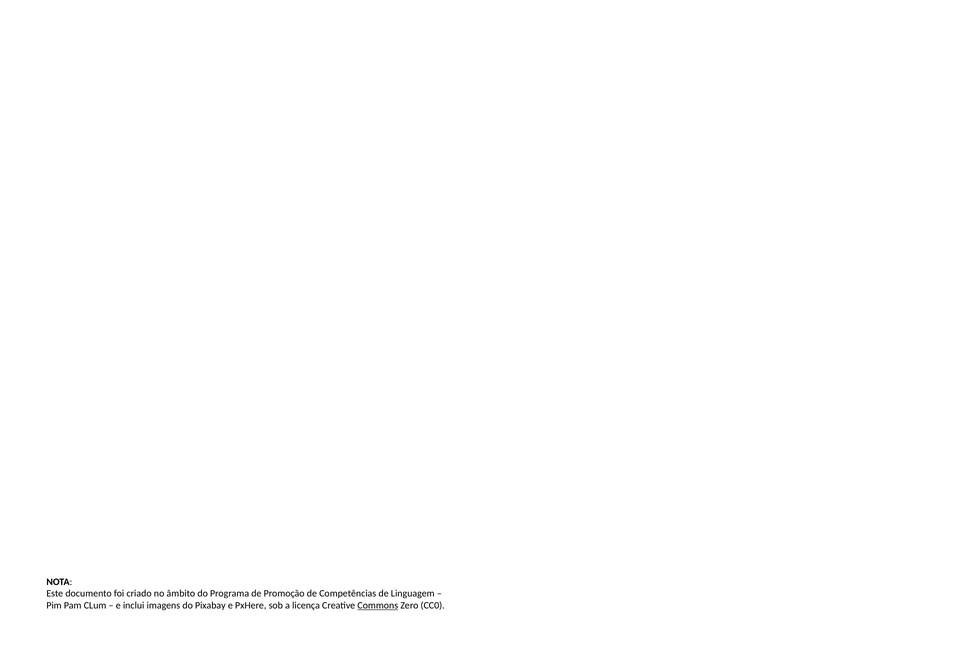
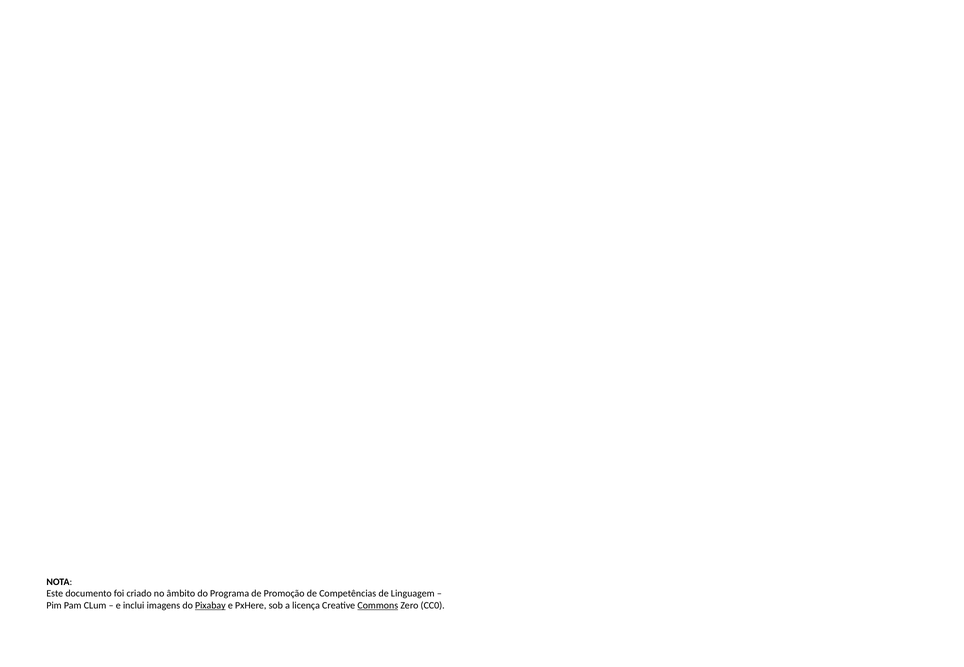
Pixabay underline: none -> present
